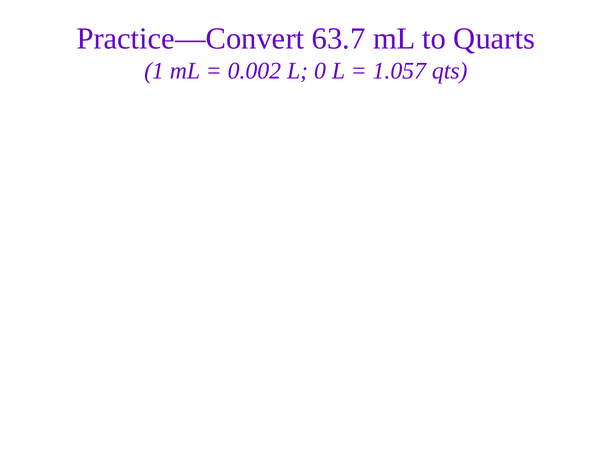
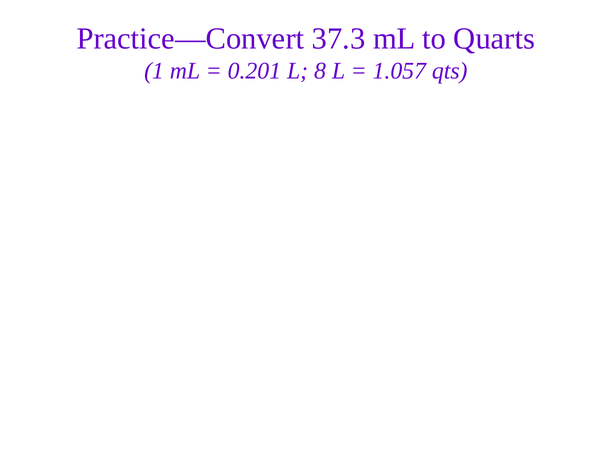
63.7: 63.7 -> 37.3
0.002: 0.002 -> 0.201
0: 0 -> 8
